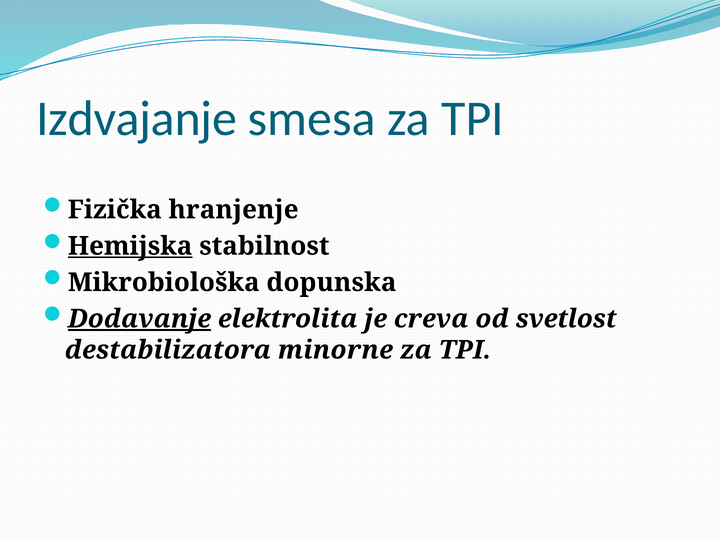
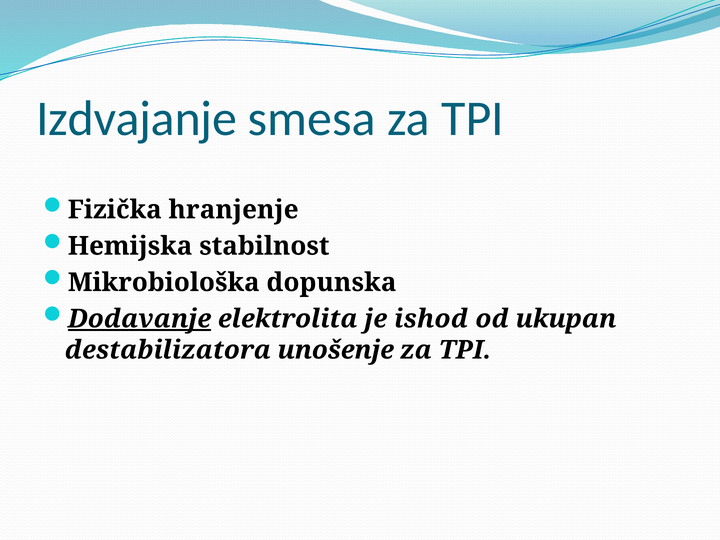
Hemijska underline: present -> none
creva: creva -> ishod
svetlost: svetlost -> ukupan
minorne: minorne -> unošenje
